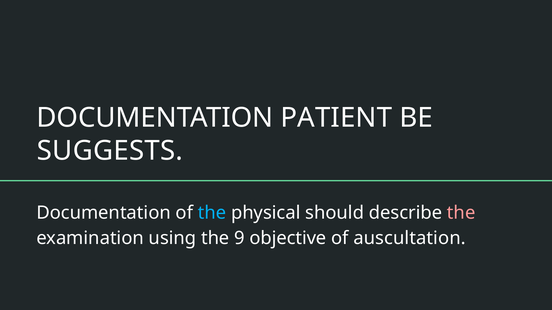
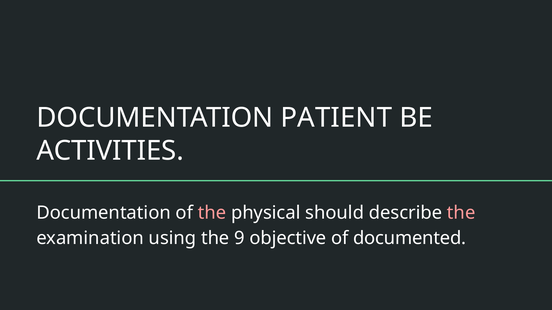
SUGGESTS: SUGGESTS -> ACTIVITIES
the at (212, 213) colour: light blue -> pink
auscultation: auscultation -> documented
